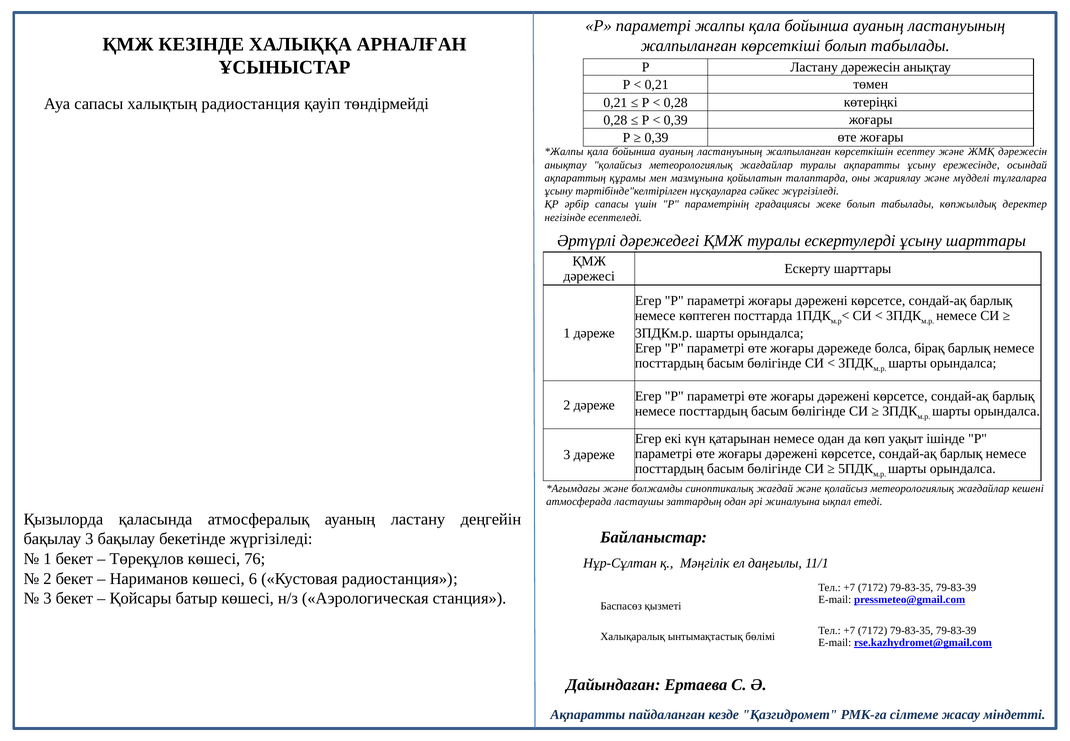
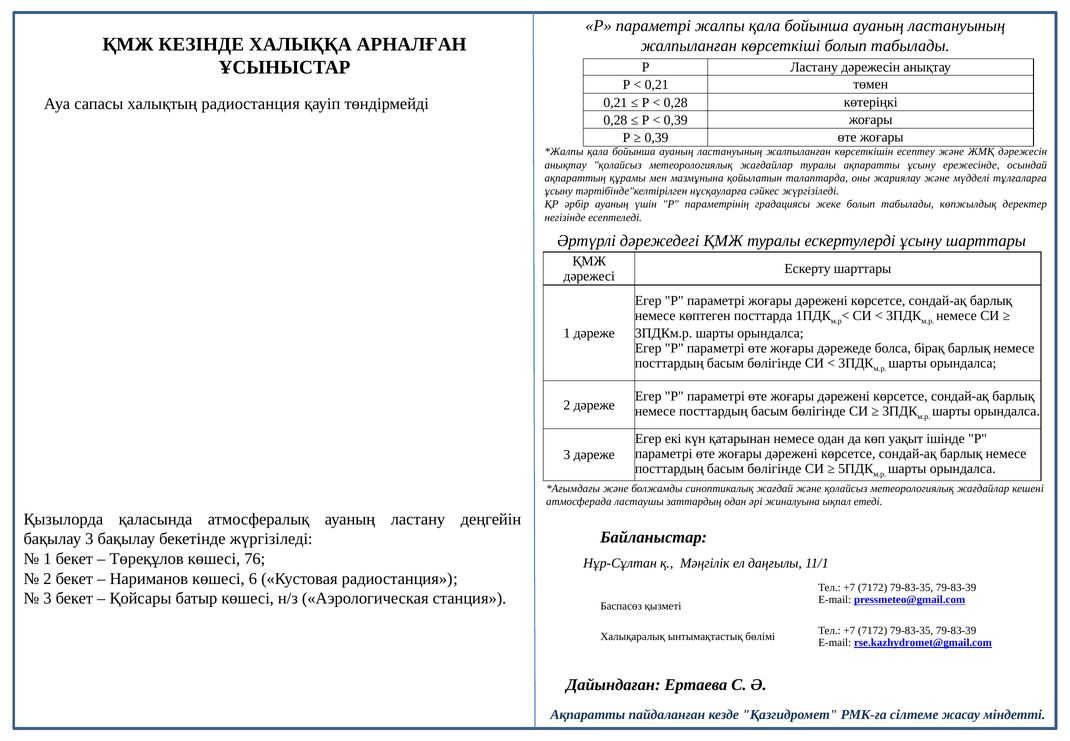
әрбір сапасы: сапасы -> ауаның
